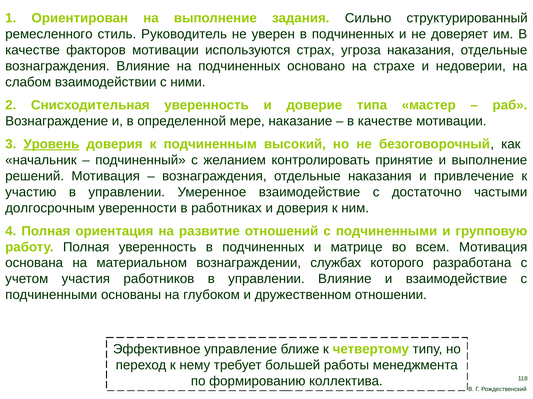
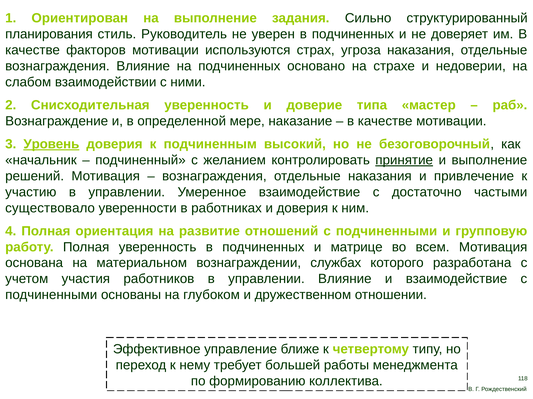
ремесленного: ремесленного -> планирования
принятие underline: none -> present
долгосрочным: долгосрочным -> существовало
